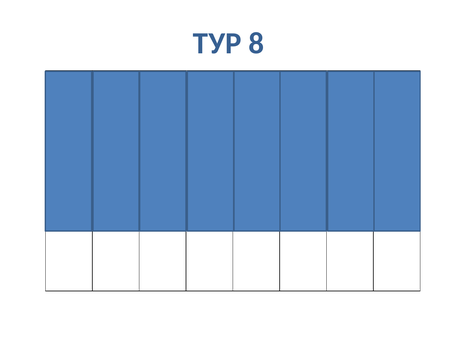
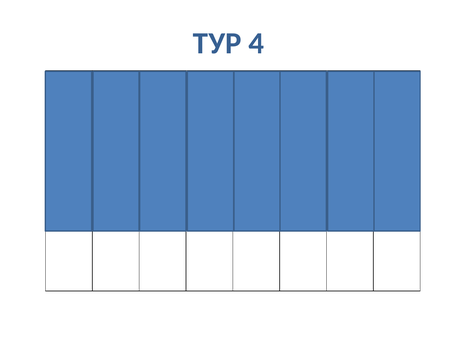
8: 8 -> 4
